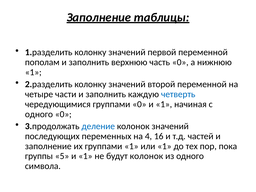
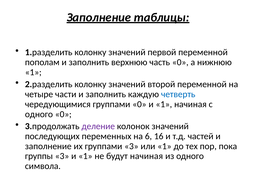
деление colour: blue -> purple
4: 4 -> 6
группами 1: 1 -> 3
группы 5: 5 -> 3
будут колонок: колонок -> начиная
